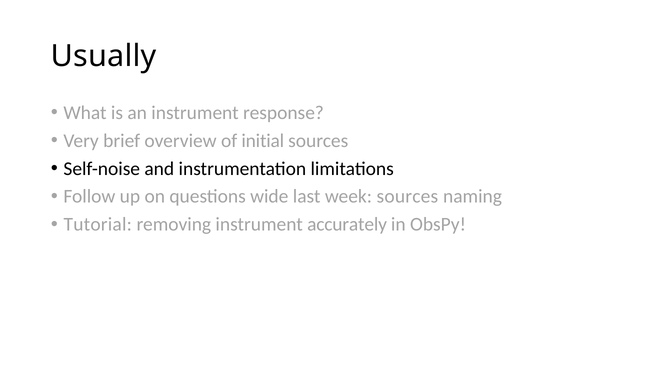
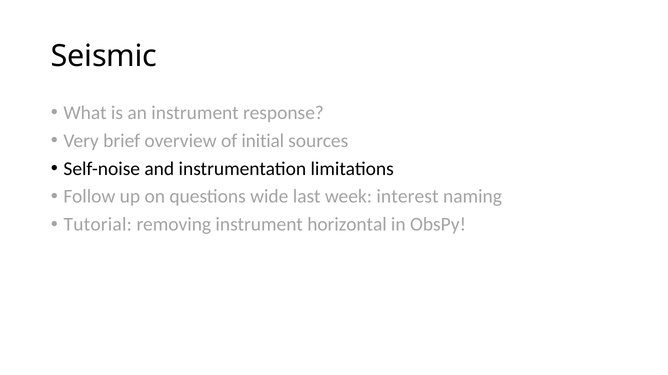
Usually: Usually -> Seismic
week sources: sources -> interest
accurately: accurately -> horizontal
